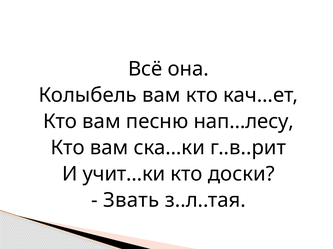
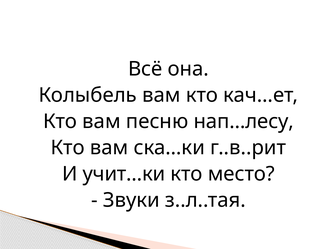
доски: доски -> место
Звать: Звать -> Звуки
